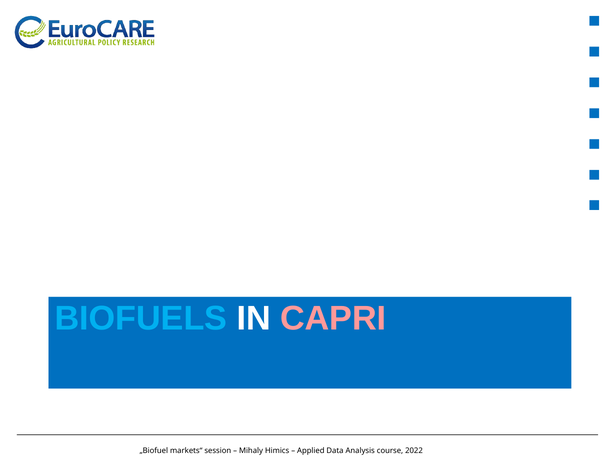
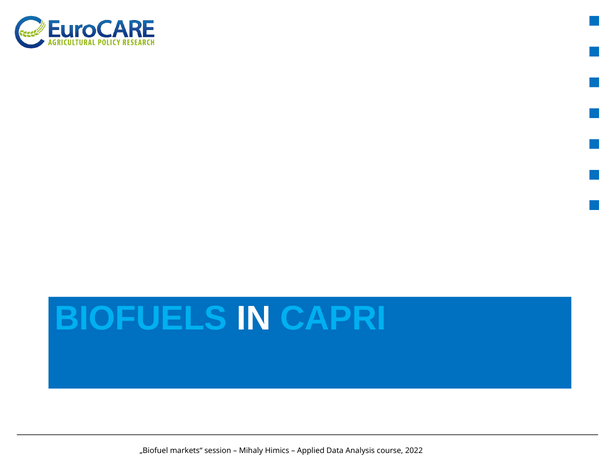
CAPRI colour: pink -> light blue
